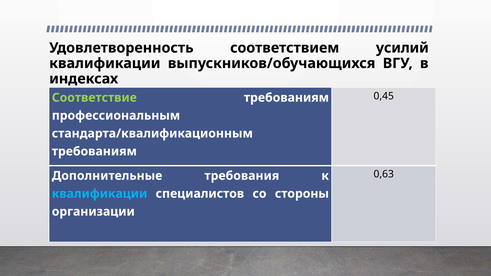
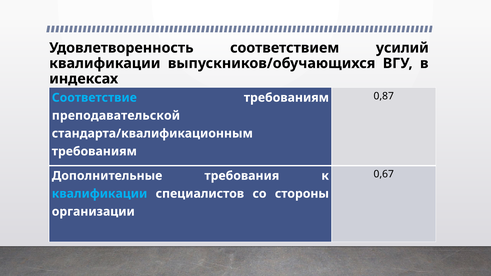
0,45: 0,45 -> 0,87
Соответствие colour: light green -> light blue
профессиональным: профессиональным -> преподавательской
0,63: 0,63 -> 0,67
